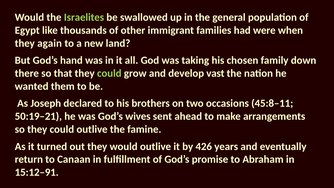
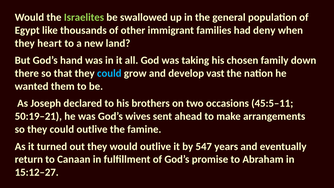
were: were -> deny
again: again -> heart
could at (109, 73) colour: light green -> light blue
45:8–11: 45:8–11 -> 45:5–11
426: 426 -> 547
15:12–91: 15:12–91 -> 15:12–27
